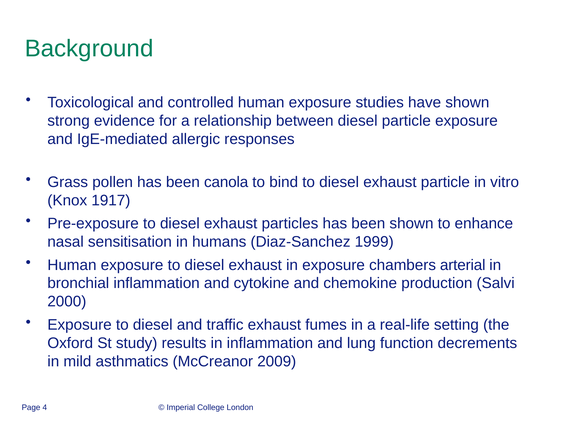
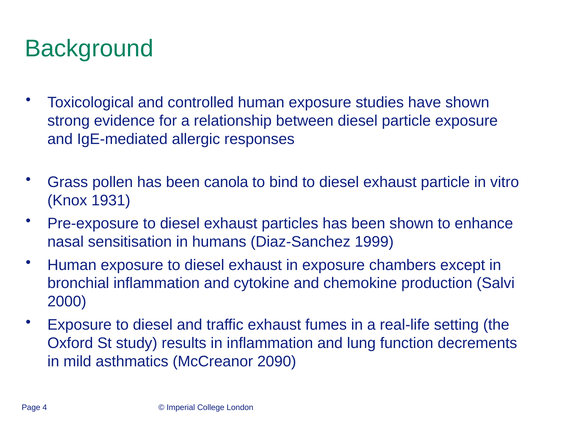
1917: 1917 -> 1931
arterial: arterial -> except
2009: 2009 -> 2090
